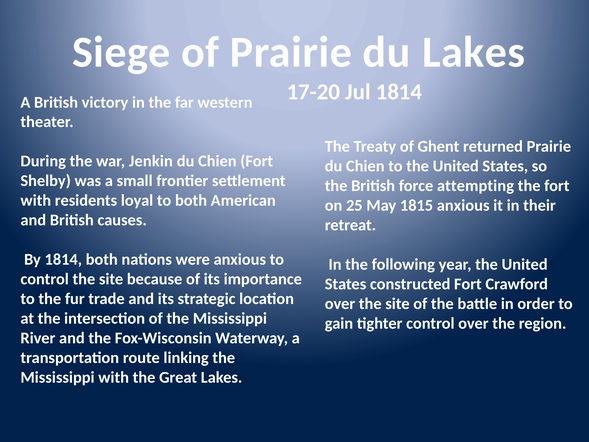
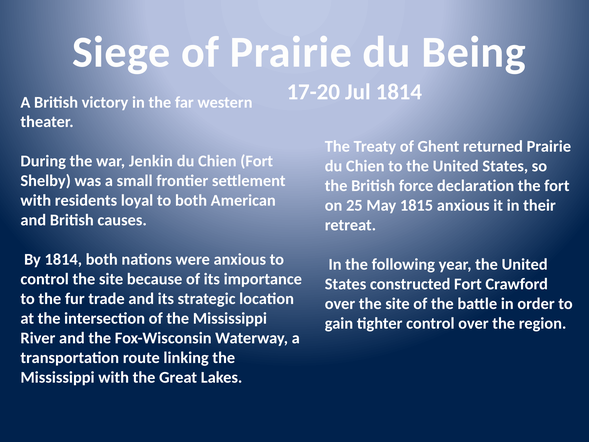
du Lakes: Lakes -> Being
attempting: attempting -> declaration
